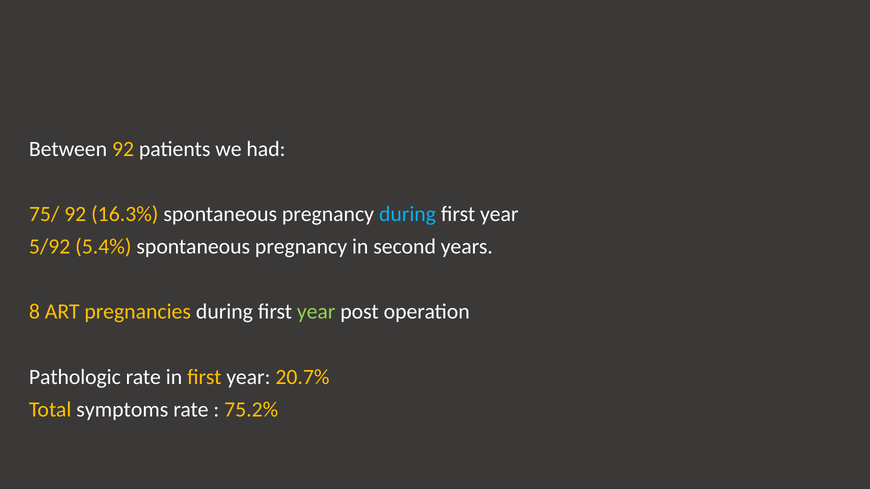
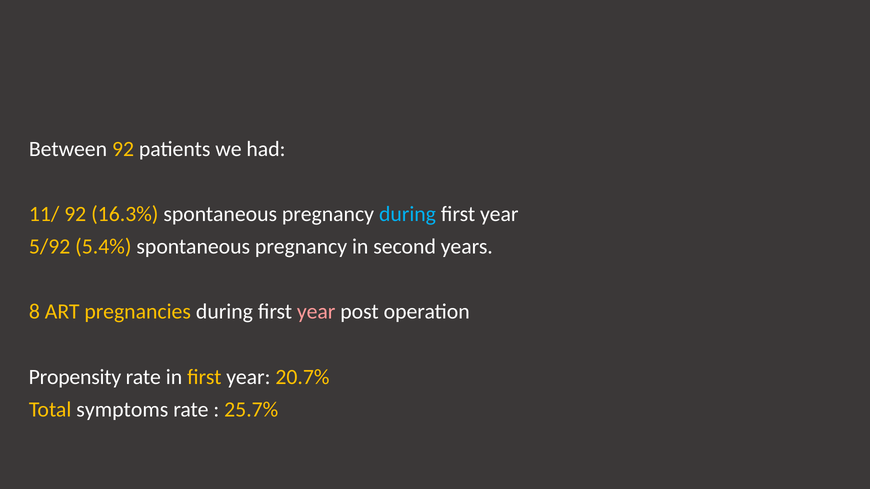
75/: 75/ -> 11/
year at (316, 312) colour: light green -> pink
Pathologic: Pathologic -> Propensity
75.2%: 75.2% -> 25.7%
